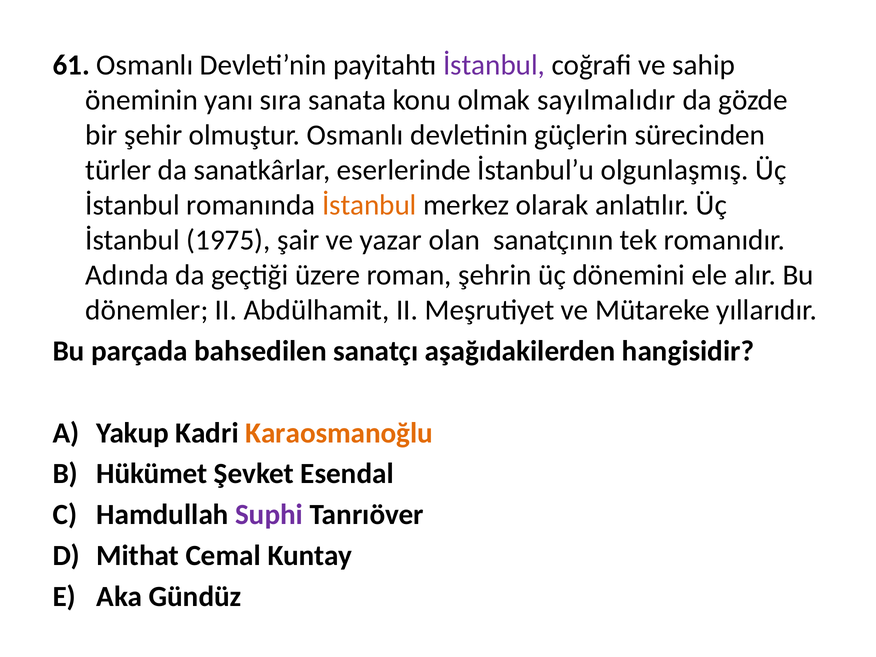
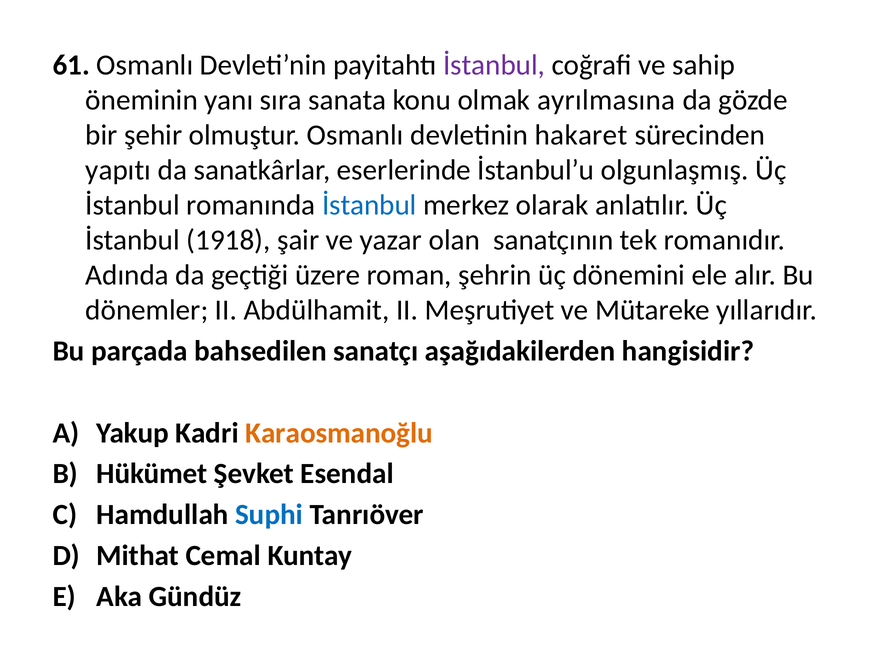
sayılmalıdır: sayılmalıdır -> ayrılmasına
güçlerin: güçlerin -> hakaret
türler: türler -> yapıtı
İstanbul at (369, 205) colour: orange -> blue
1975: 1975 -> 1918
Suphi colour: purple -> blue
